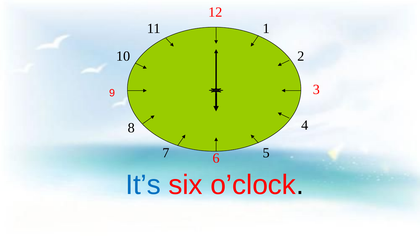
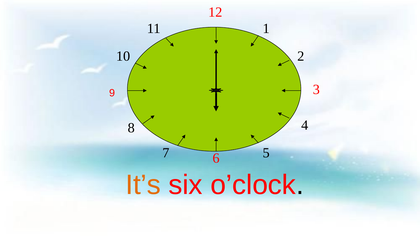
It’s colour: blue -> orange
